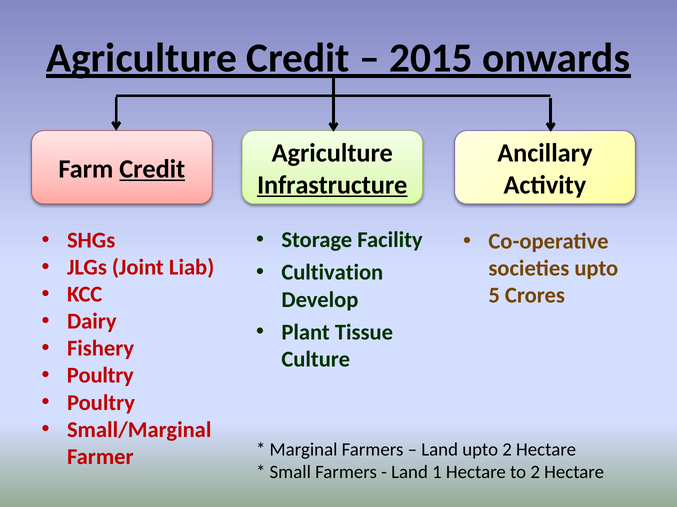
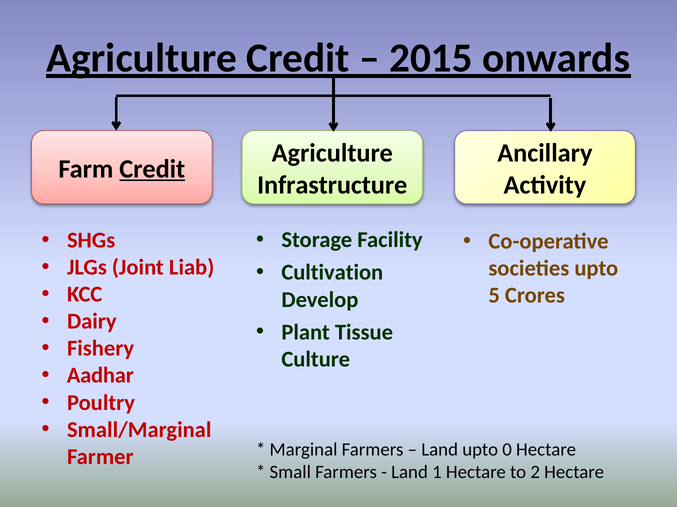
Infrastructure underline: present -> none
Poultry at (100, 376): Poultry -> Aadhar
upto 2: 2 -> 0
